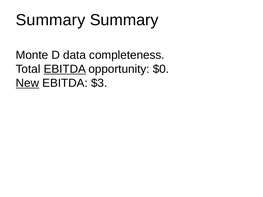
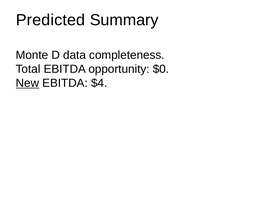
Summary at (51, 20): Summary -> Predicted
EBITDA at (65, 69) underline: present -> none
$3: $3 -> $4
